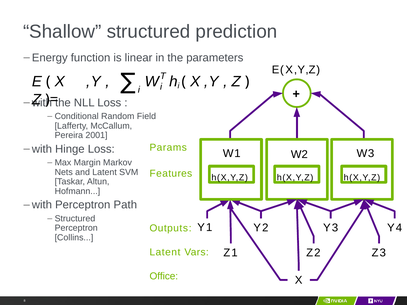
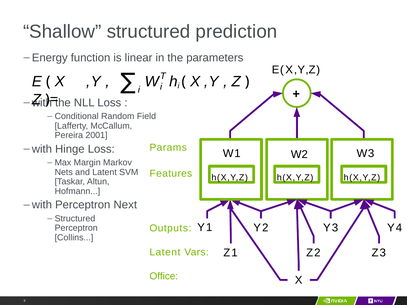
Path: Path -> Next
